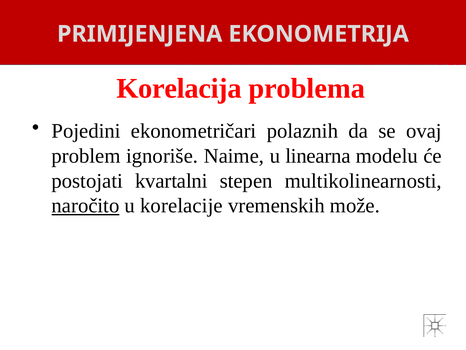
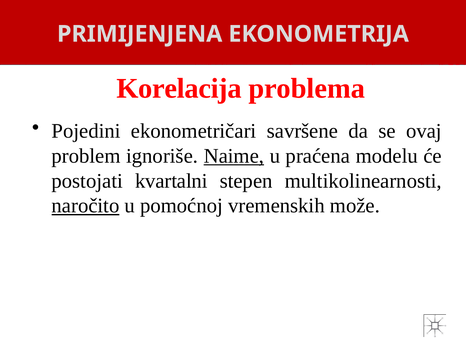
polaznih: polaznih -> savršene
Naime underline: none -> present
linearna: linearna -> praćena
korelacije: korelacije -> pomoćnoj
